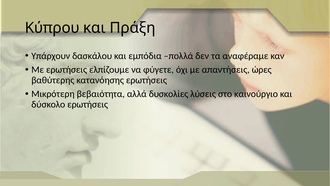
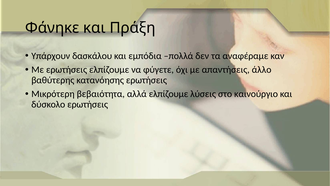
Κύπρου: Κύπρου -> Φάνηκε
ώρες: ώρες -> άλλο
αλλά δυσκολίες: δυσκολίες -> ελπίζουμε
